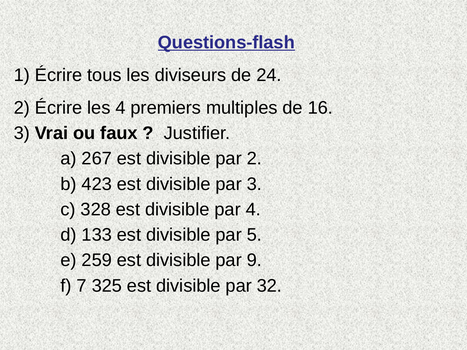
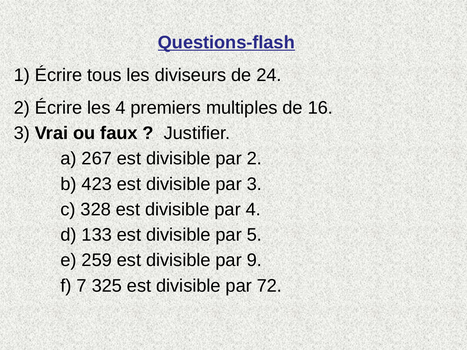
32: 32 -> 72
